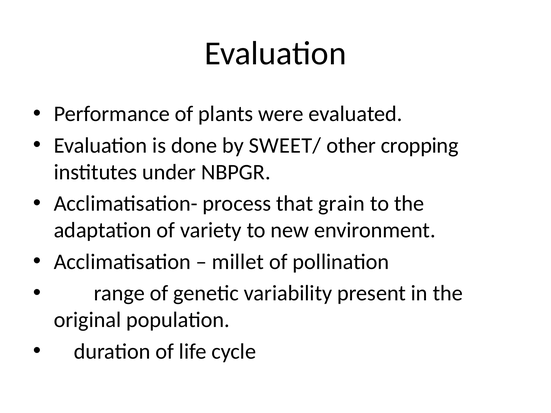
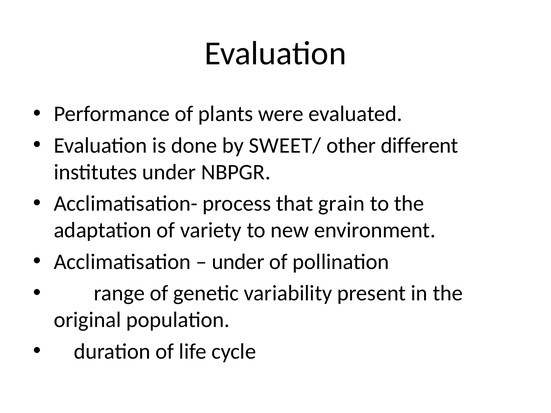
cropping: cropping -> different
millet at (238, 262): millet -> under
